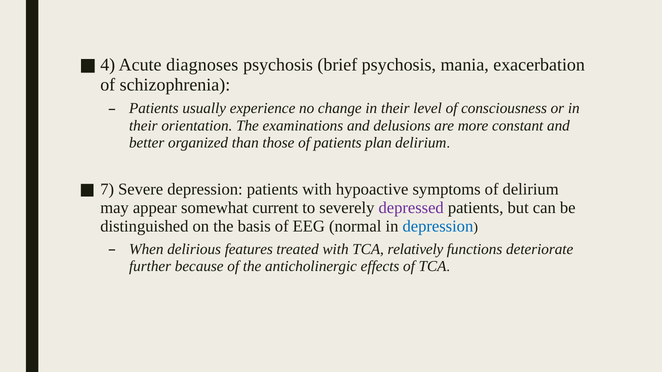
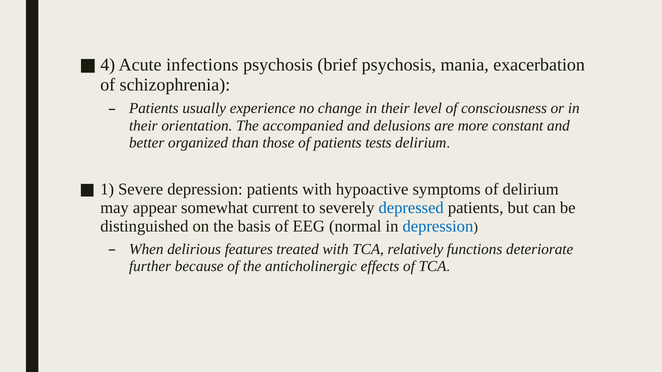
diagnoses: diagnoses -> infections
examinations: examinations -> accompanied
plan: plan -> tests
7: 7 -> 1
depressed colour: purple -> blue
